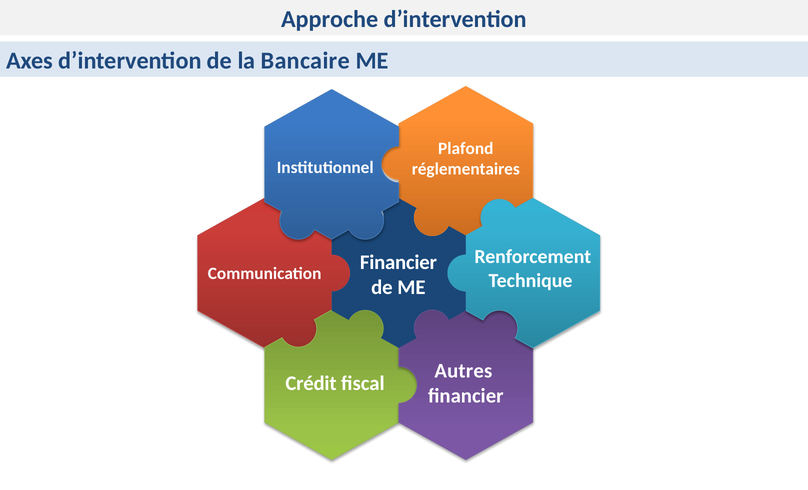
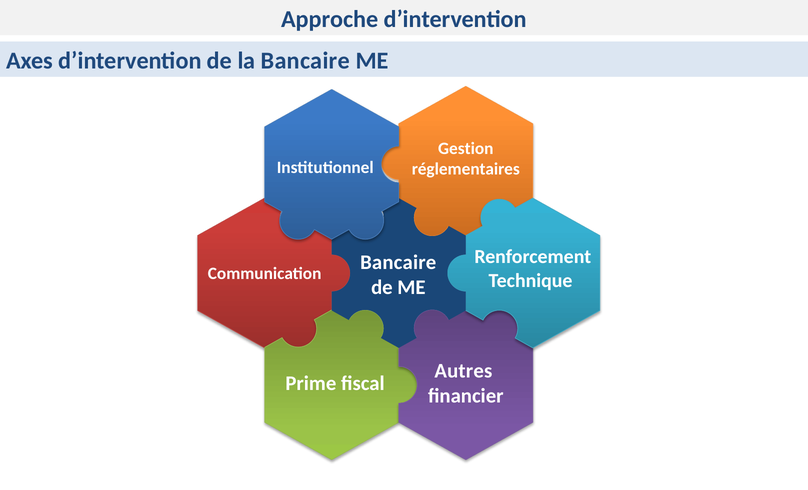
Plafond: Plafond -> Gestion
Financier at (398, 262): Financier -> Bancaire
Crédit: Crédit -> Prime
